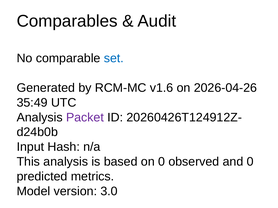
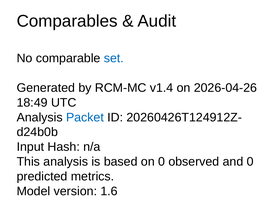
v1.6: v1.6 -> v1.4
35:49: 35:49 -> 18:49
Packet colour: purple -> blue
3.0: 3.0 -> 1.6
